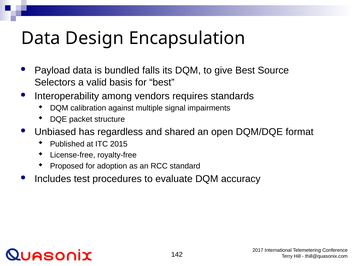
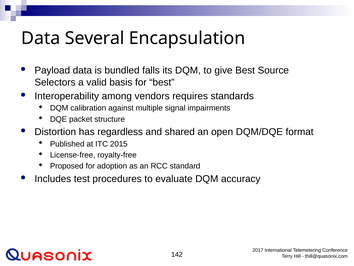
Design: Design -> Several
Unbiased: Unbiased -> Distortion
